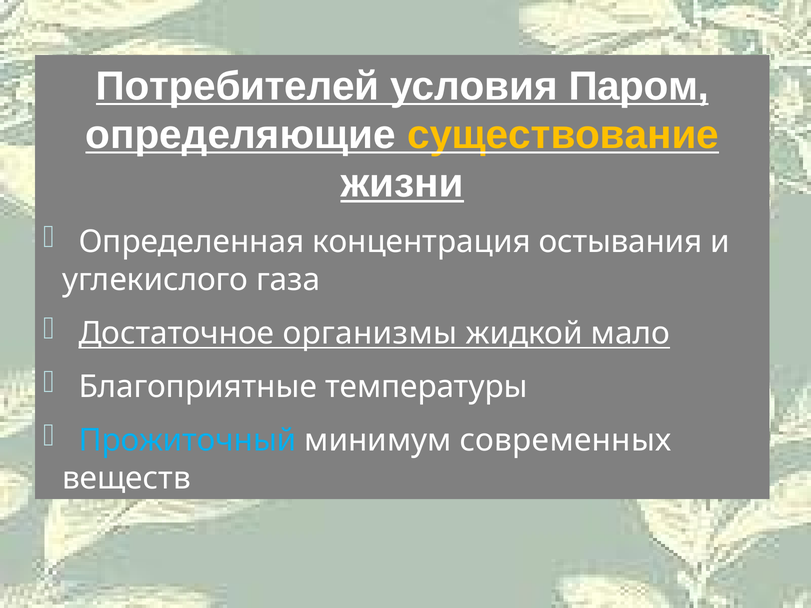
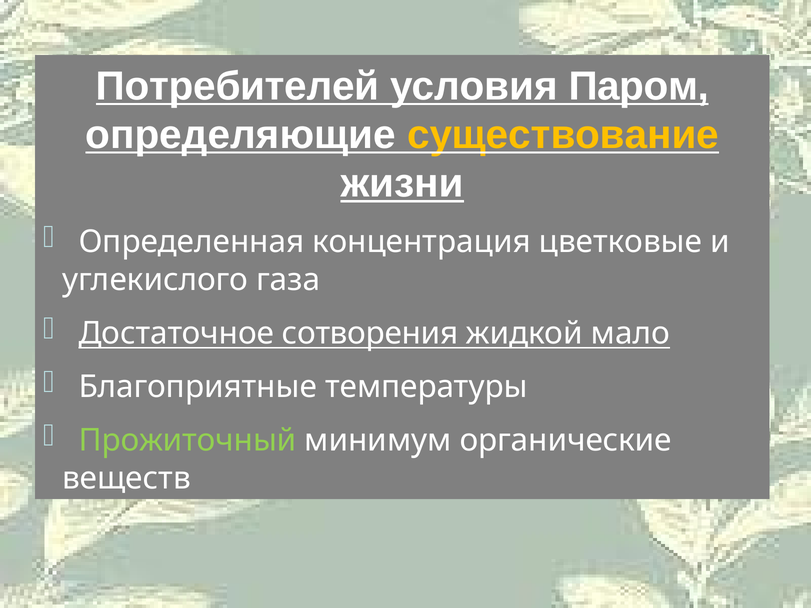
остывания: остывания -> цветковые
организмы: организмы -> сотворения
Прожиточный colour: light blue -> light green
современных: современных -> органические
